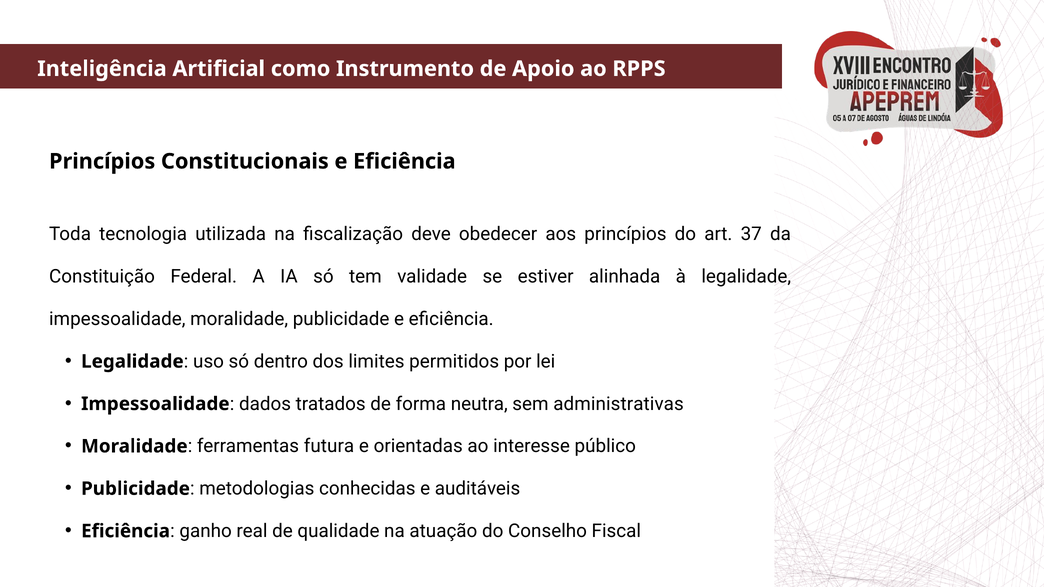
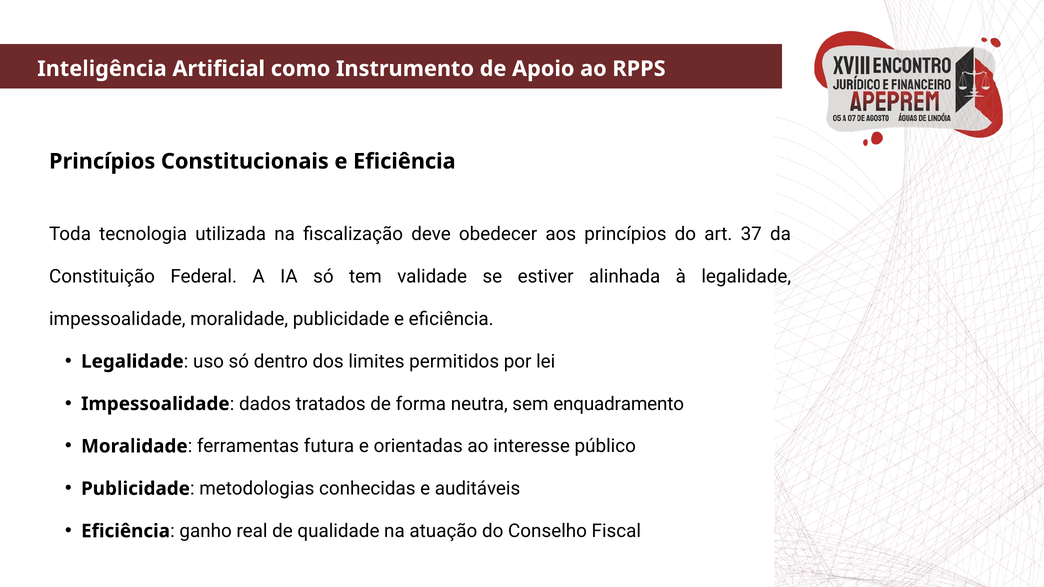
administrativas: administrativas -> enquadramento
